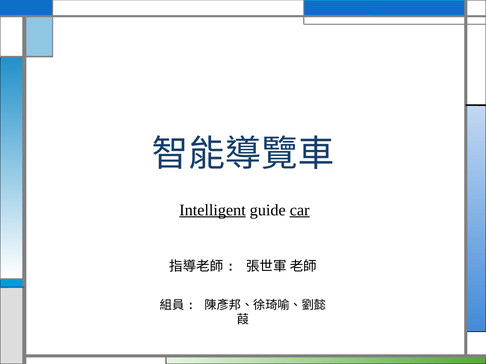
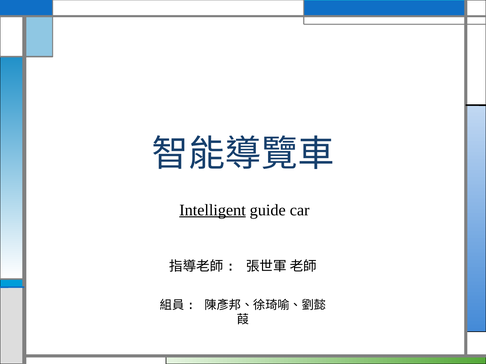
car underline: present -> none
